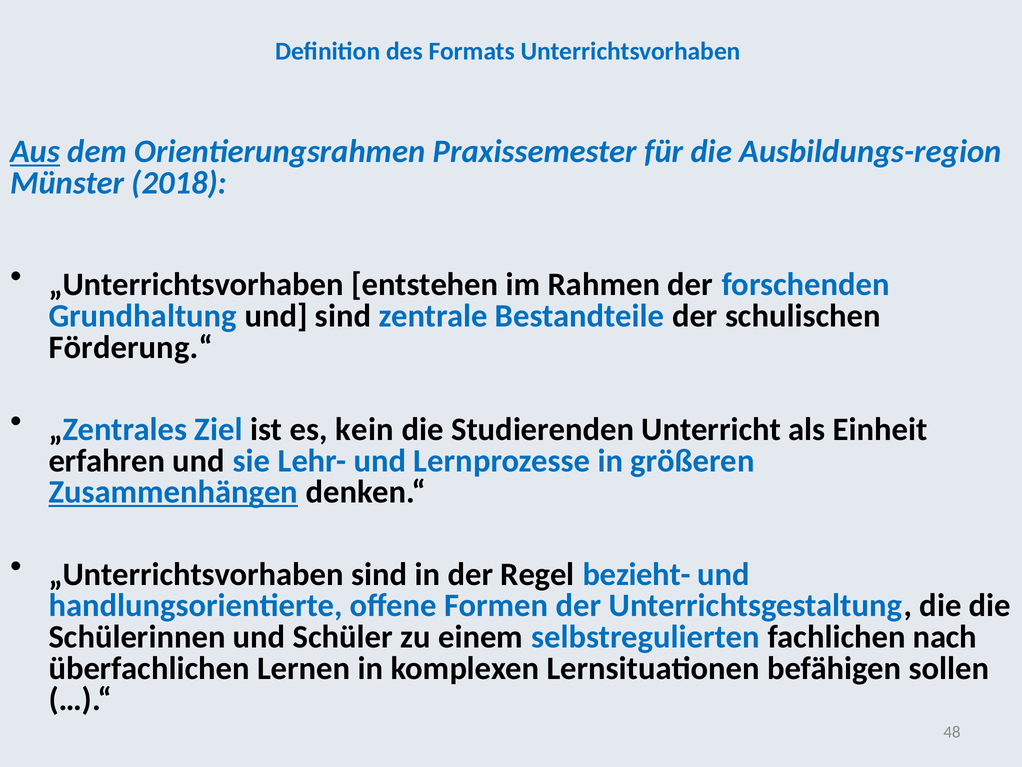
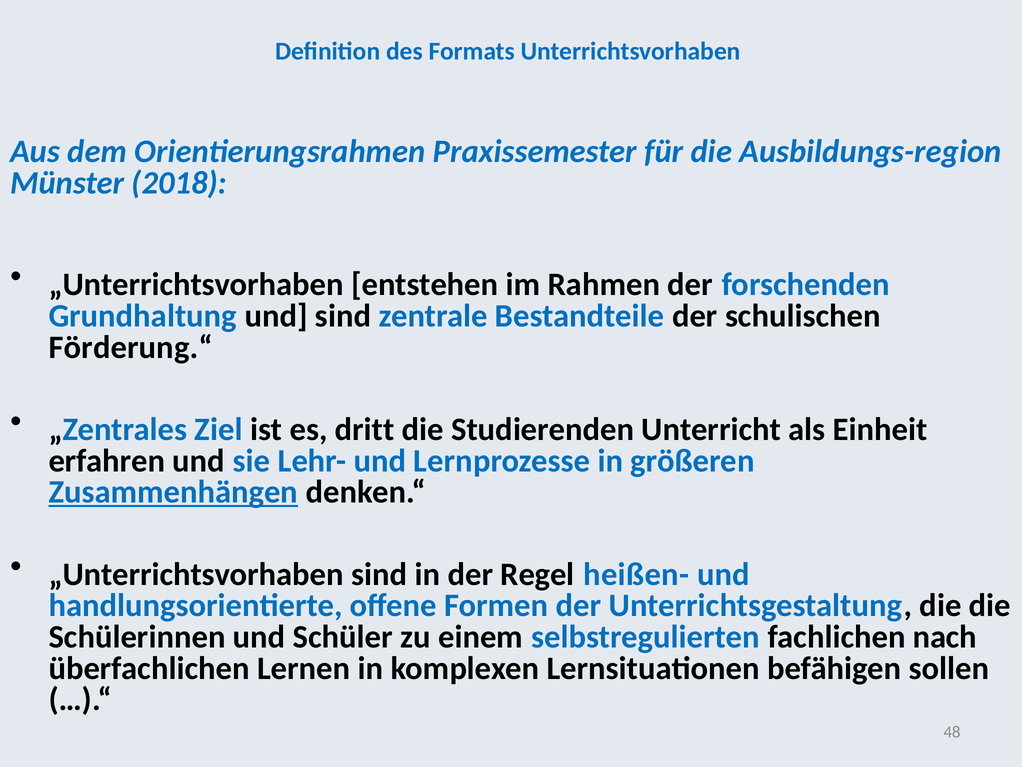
Aus underline: present -> none
kein: kein -> dritt
bezieht-: bezieht- -> heißen-
